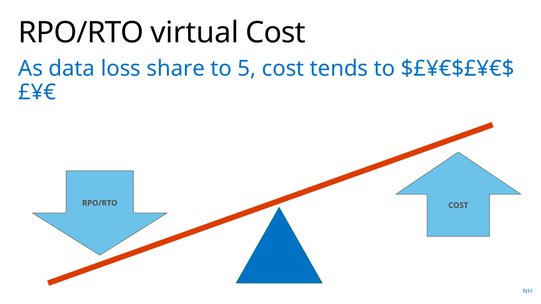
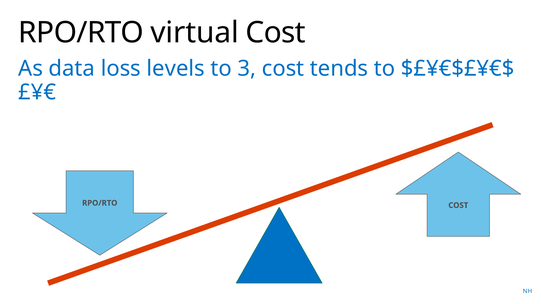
share: share -> levels
5: 5 -> 3
